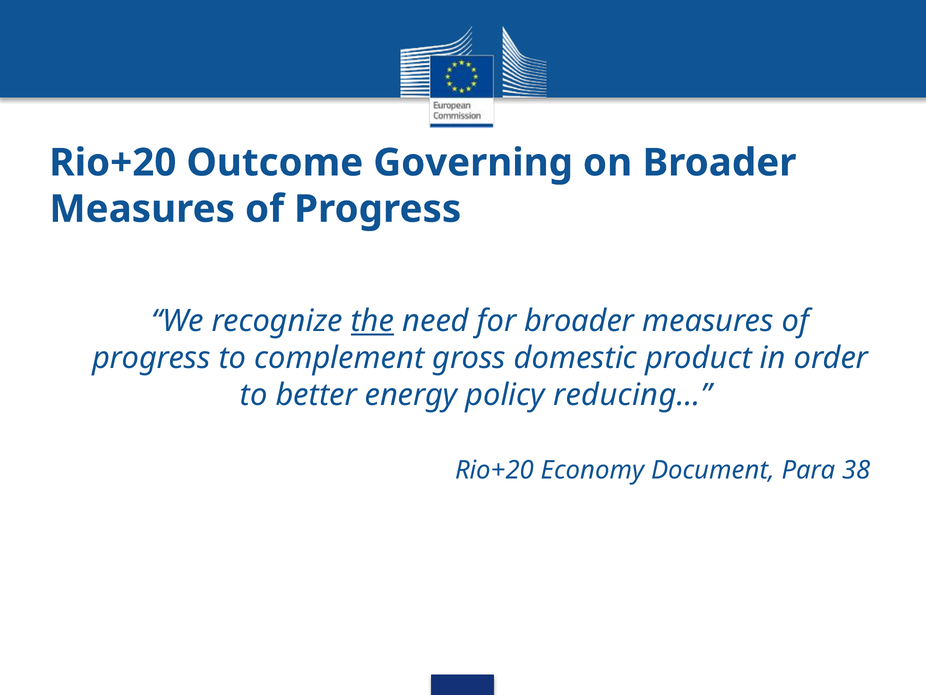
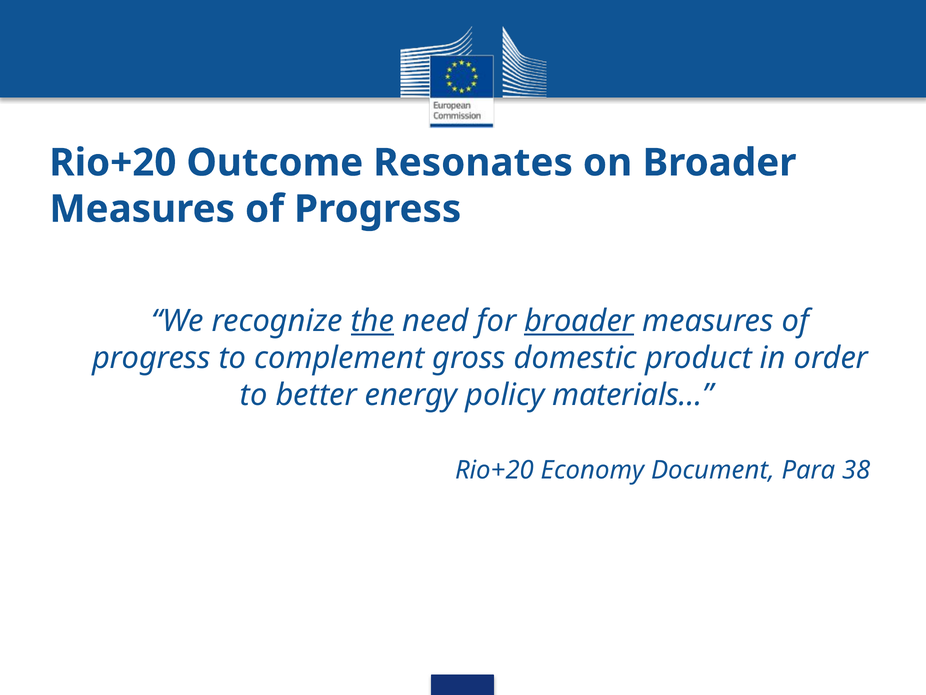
Governing: Governing -> Resonates
broader at (579, 321) underline: none -> present
reducing…: reducing… -> materials…
